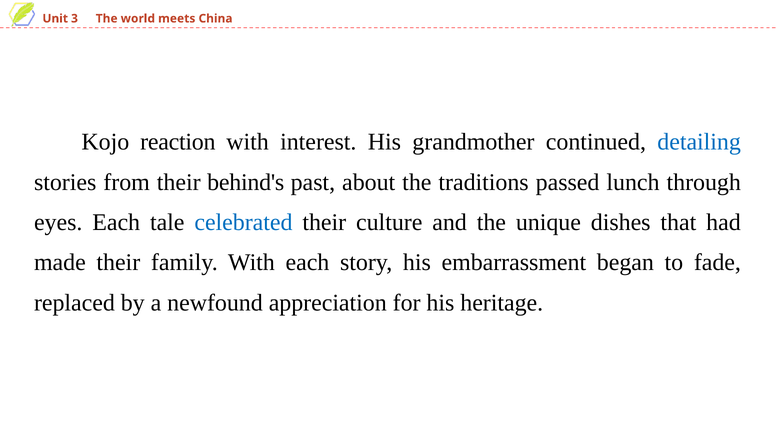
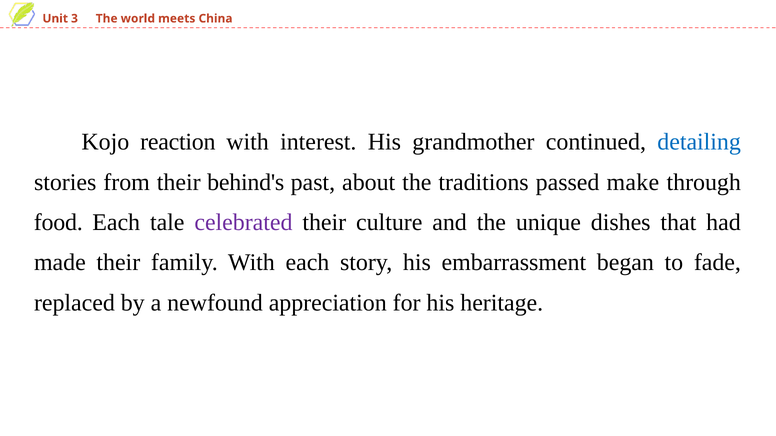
lunch: lunch -> make
eyes: eyes -> food
celebrated colour: blue -> purple
